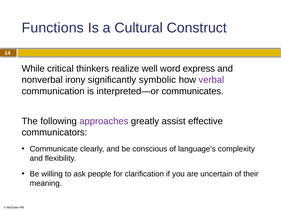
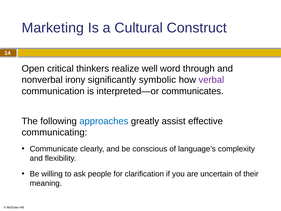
Functions: Functions -> Marketing
While: While -> Open
express: express -> through
approaches colour: purple -> blue
communicators: communicators -> communicating
